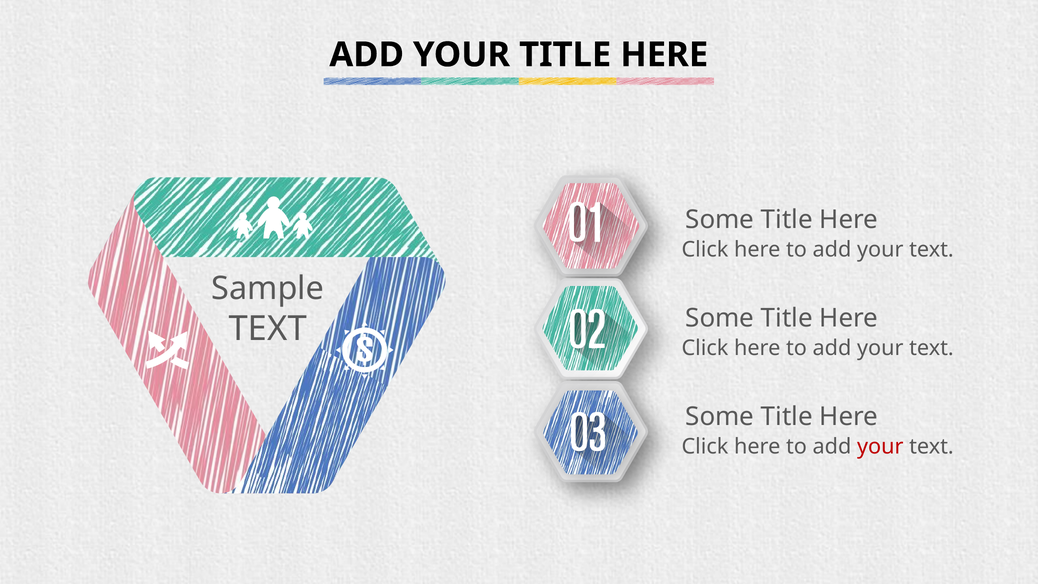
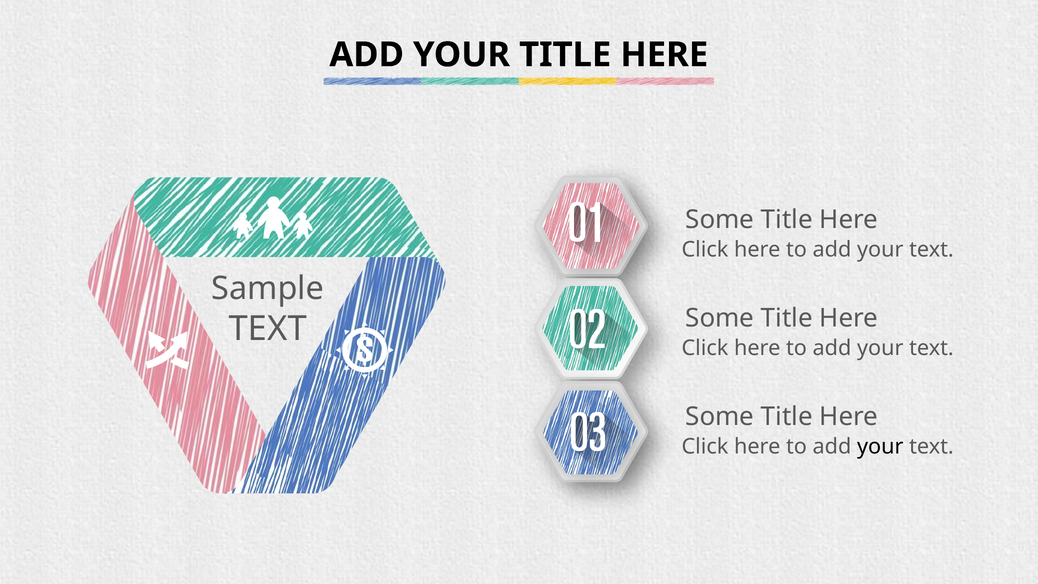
your at (880, 447) colour: red -> black
